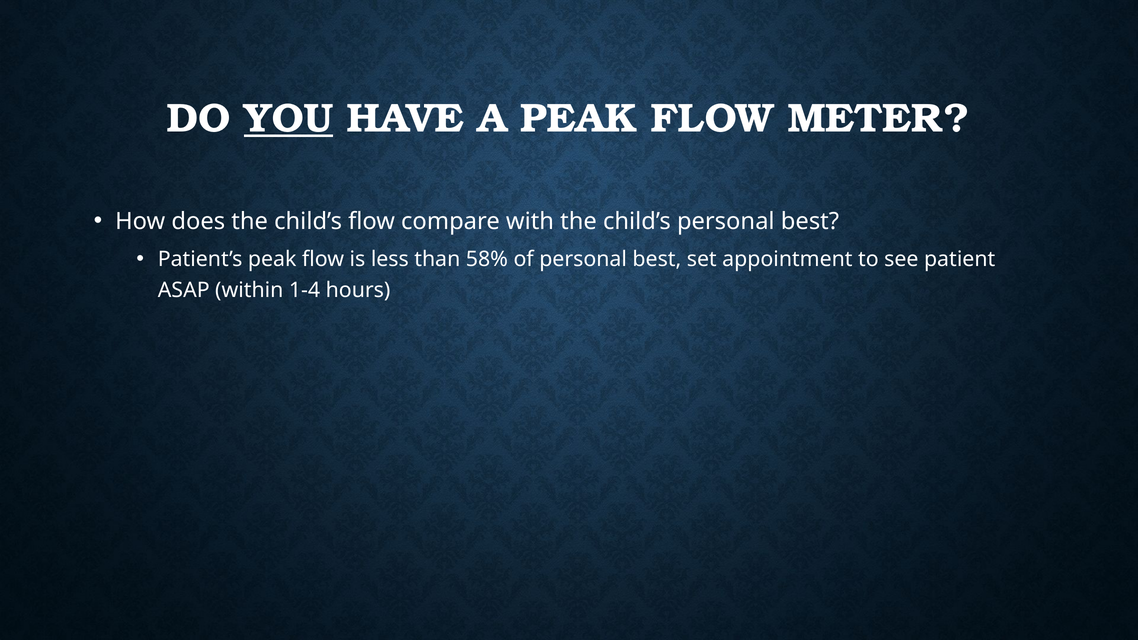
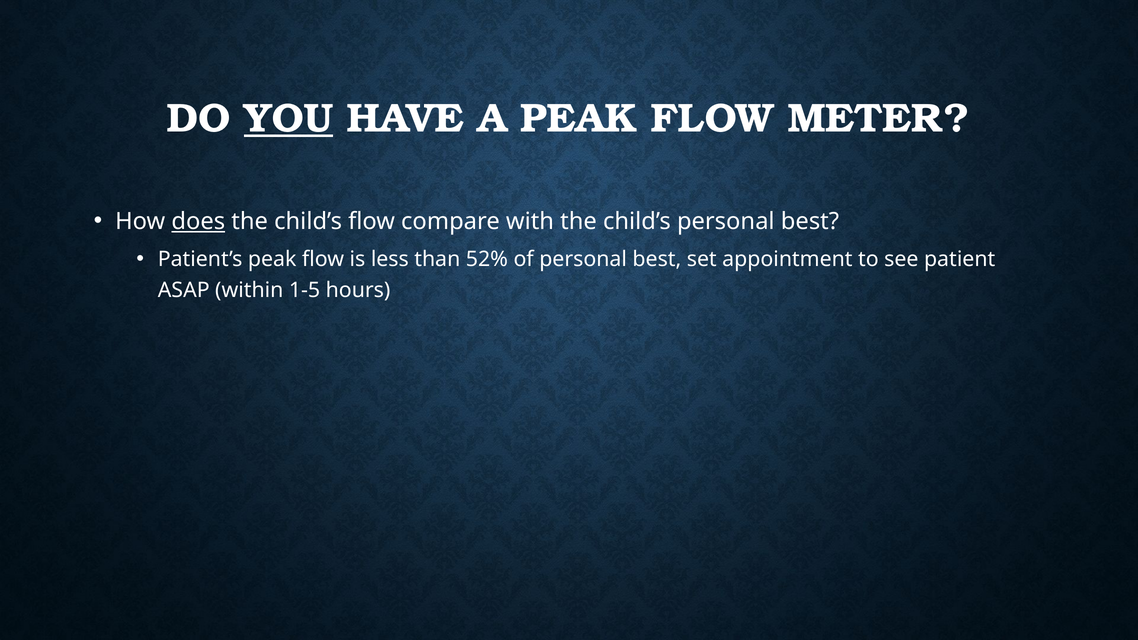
does underline: none -> present
58%: 58% -> 52%
1-4: 1-4 -> 1-5
